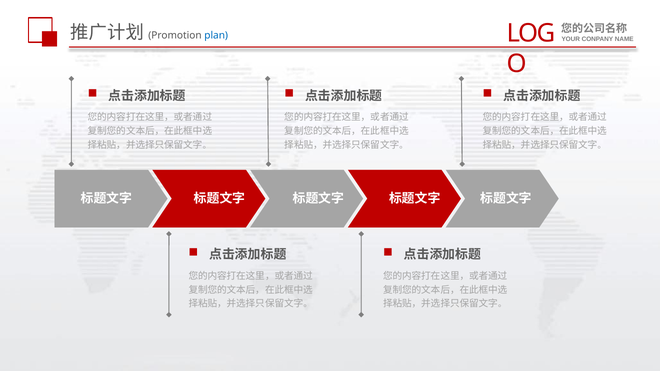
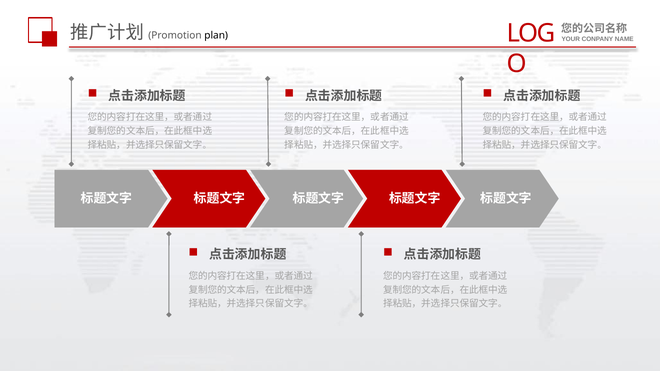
plan colour: blue -> black
